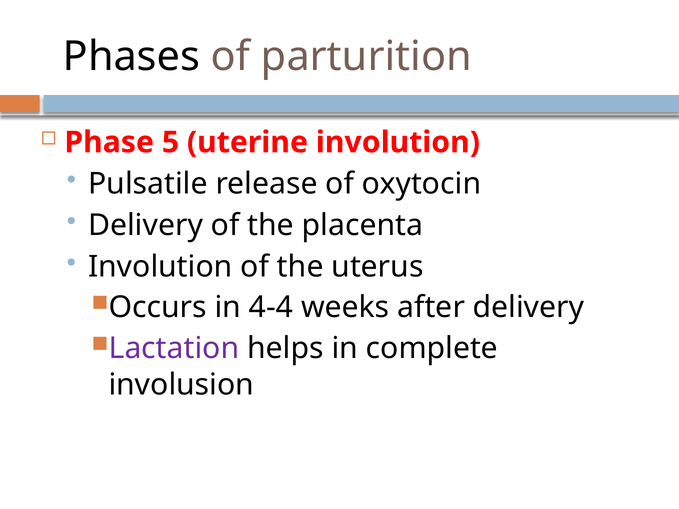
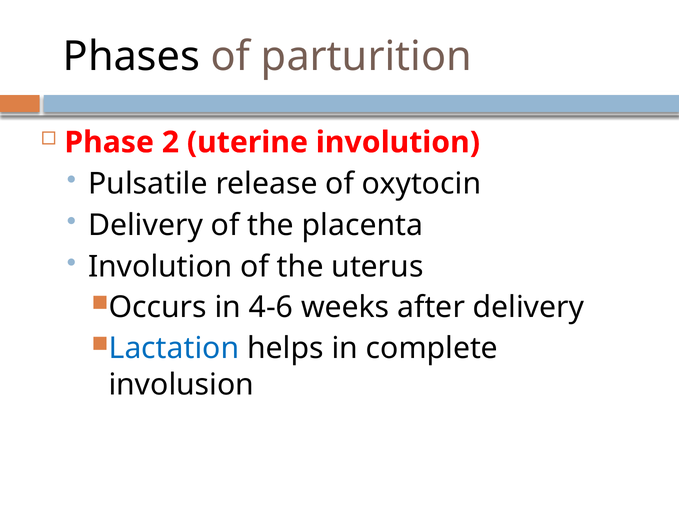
5: 5 -> 2
4-4: 4-4 -> 4-6
Lactation colour: purple -> blue
